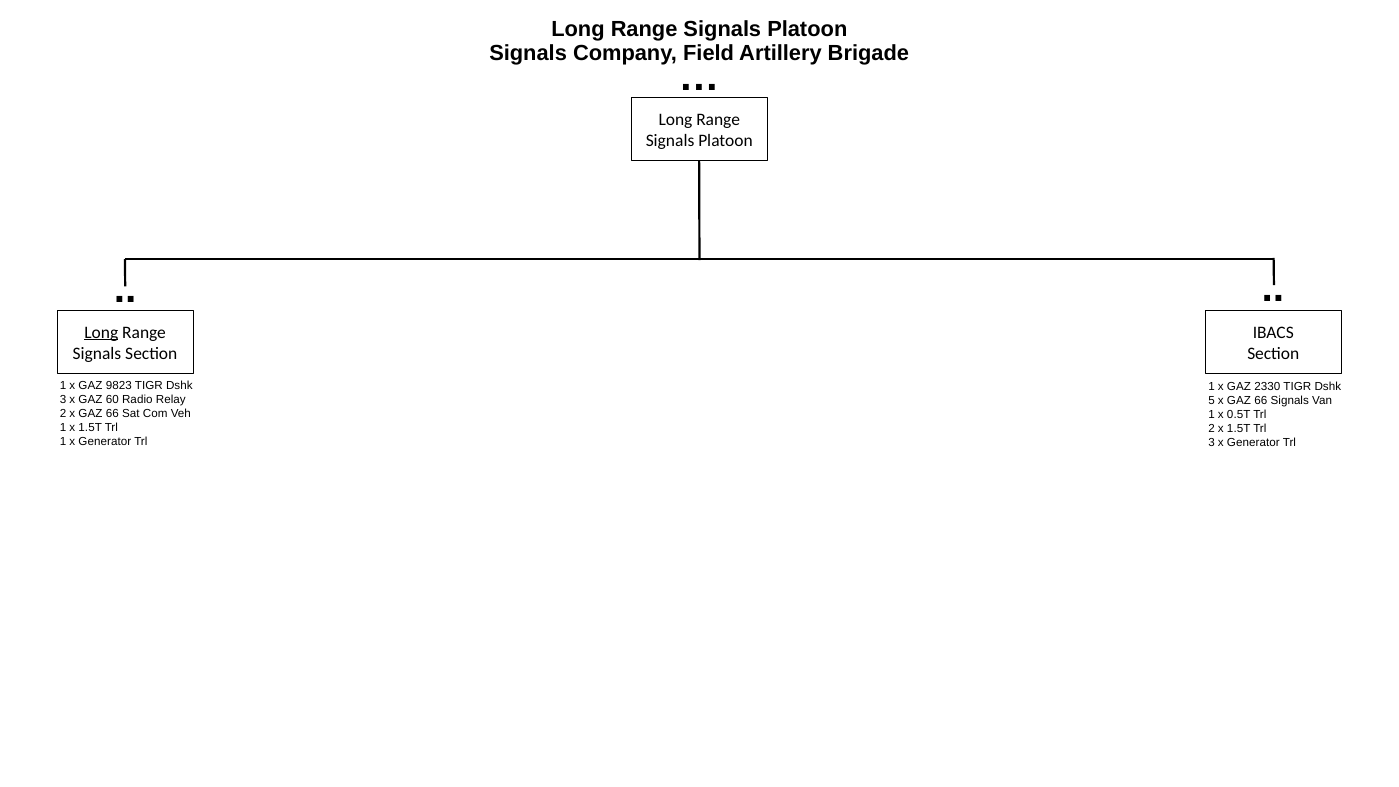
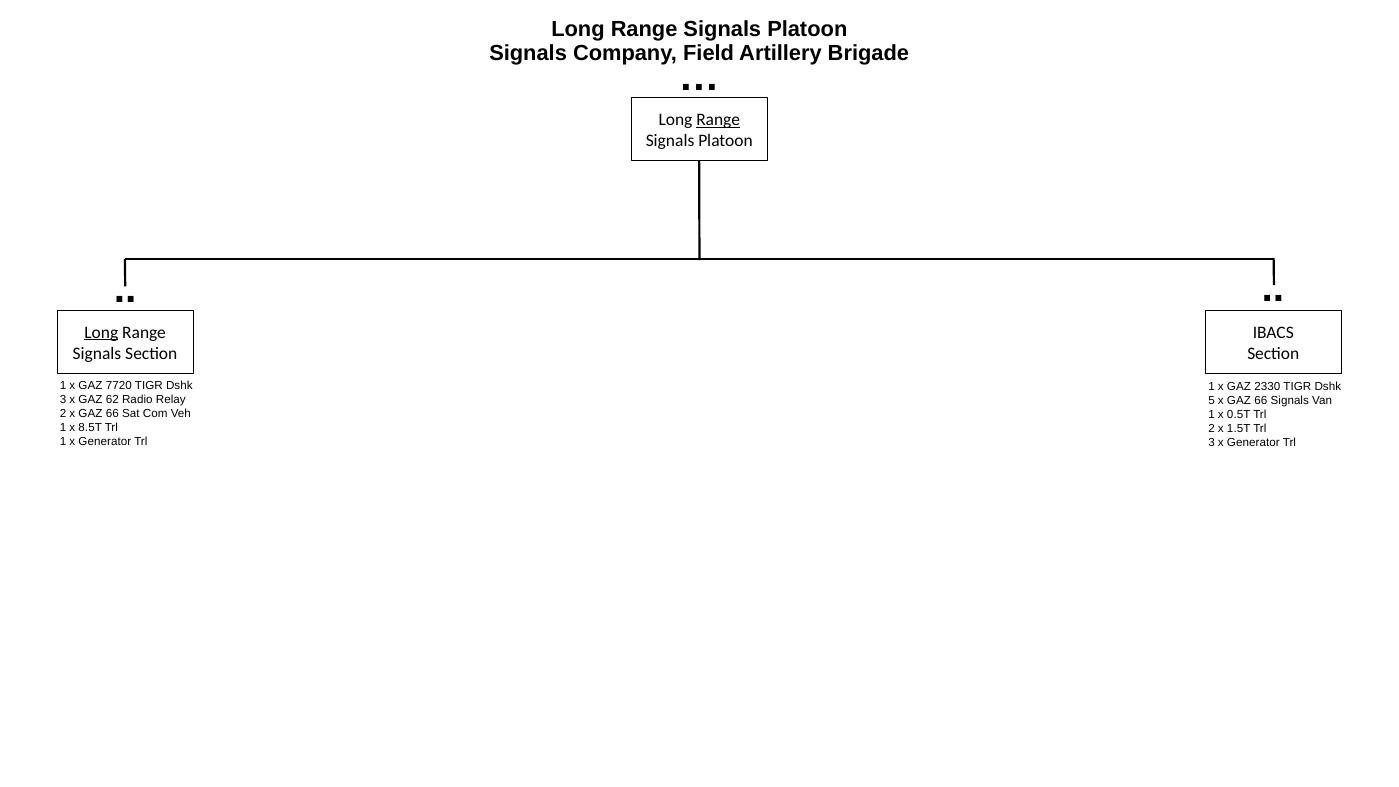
Range at (718, 120) underline: none -> present
9823: 9823 -> 7720
60: 60 -> 62
1 x 1.5T: 1.5T -> 8.5T
